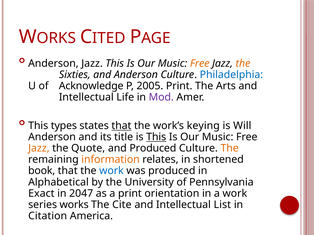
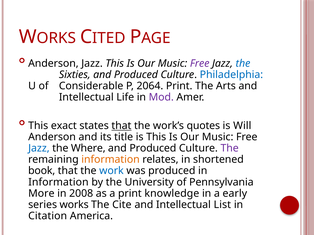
Free at (200, 64) colour: orange -> purple
the at (243, 64) colour: orange -> blue
Sixties and Anderson: Anderson -> Produced
Acknowledge: Acknowledge -> Considerable
2005: 2005 -> 2064
types: types -> exact
keying: keying -> quotes
This at (156, 137) underline: present -> none
Jazz at (39, 149) colour: orange -> blue
Quote: Quote -> Where
The at (230, 149) colour: orange -> purple
Alphabetical at (58, 182): Alphabetical -> Information
Exact: Exact -> More
2047: 2047 -> 2008
orientation: orientation -> knowledge
a work: work -> early
